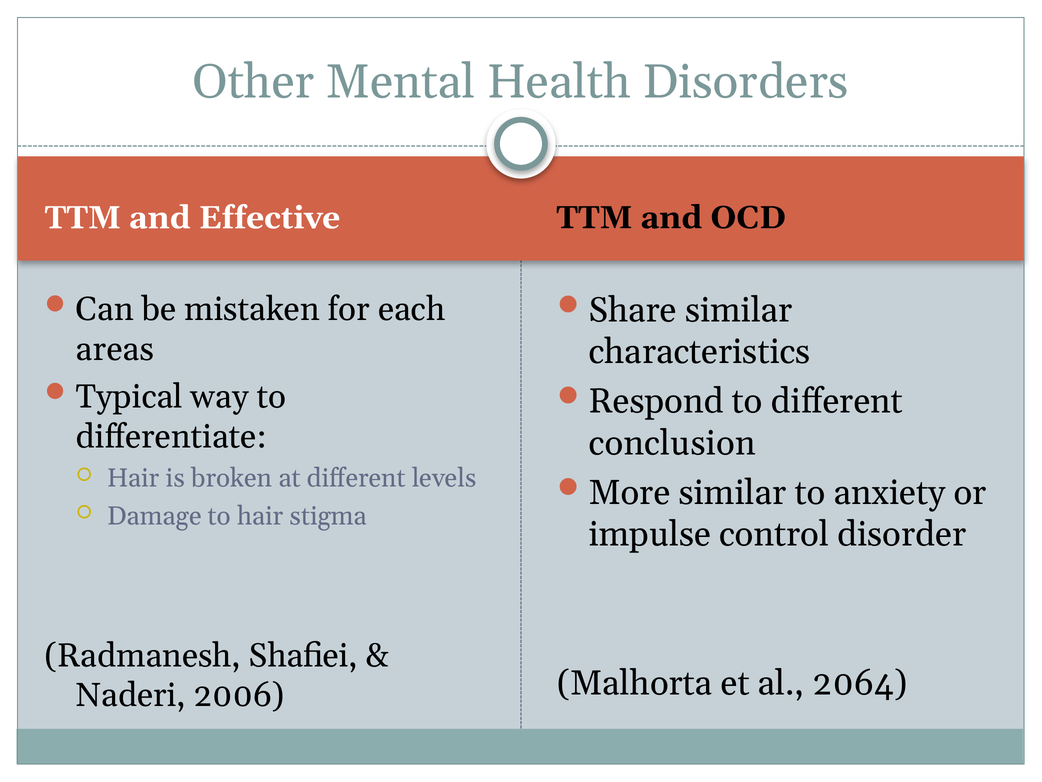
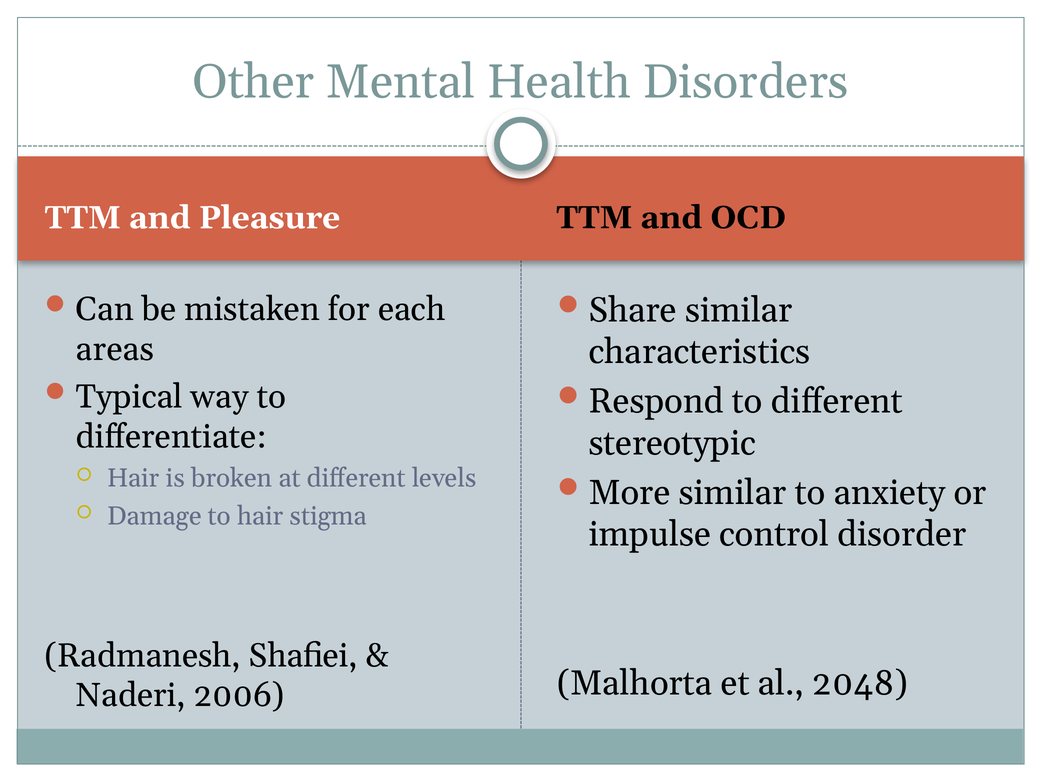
Effective: Effective -> Pleasure
conclusion: conclusion -> stereotypic
2064: 2064 -> 2048
